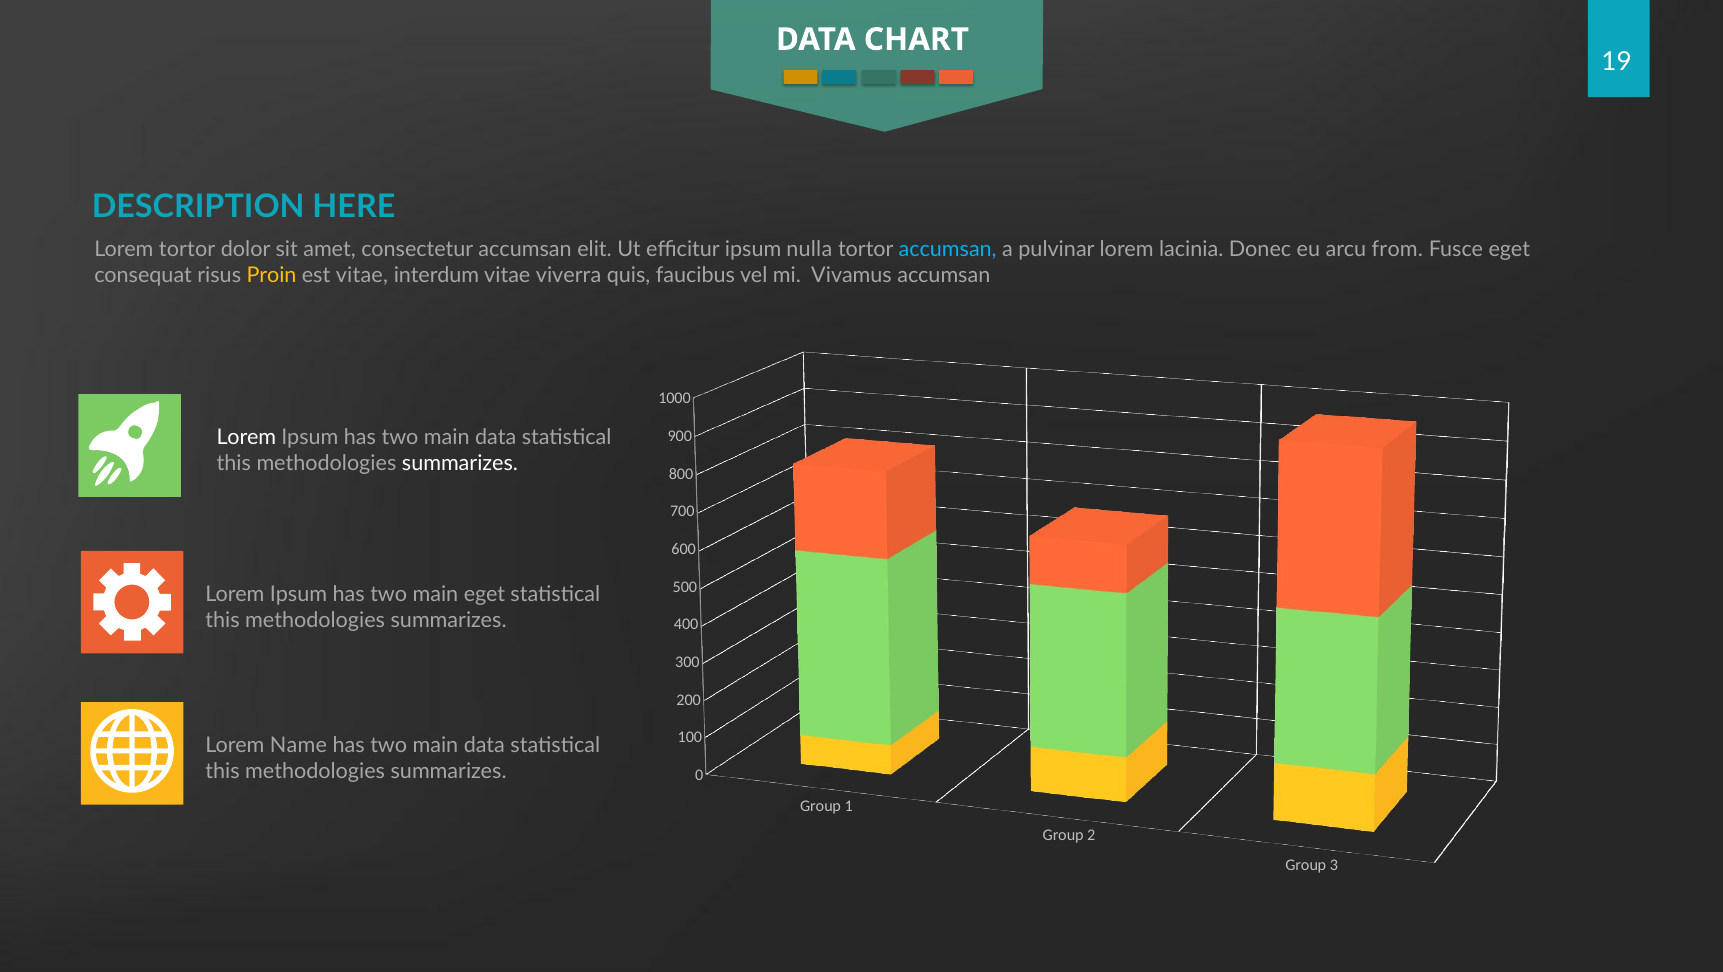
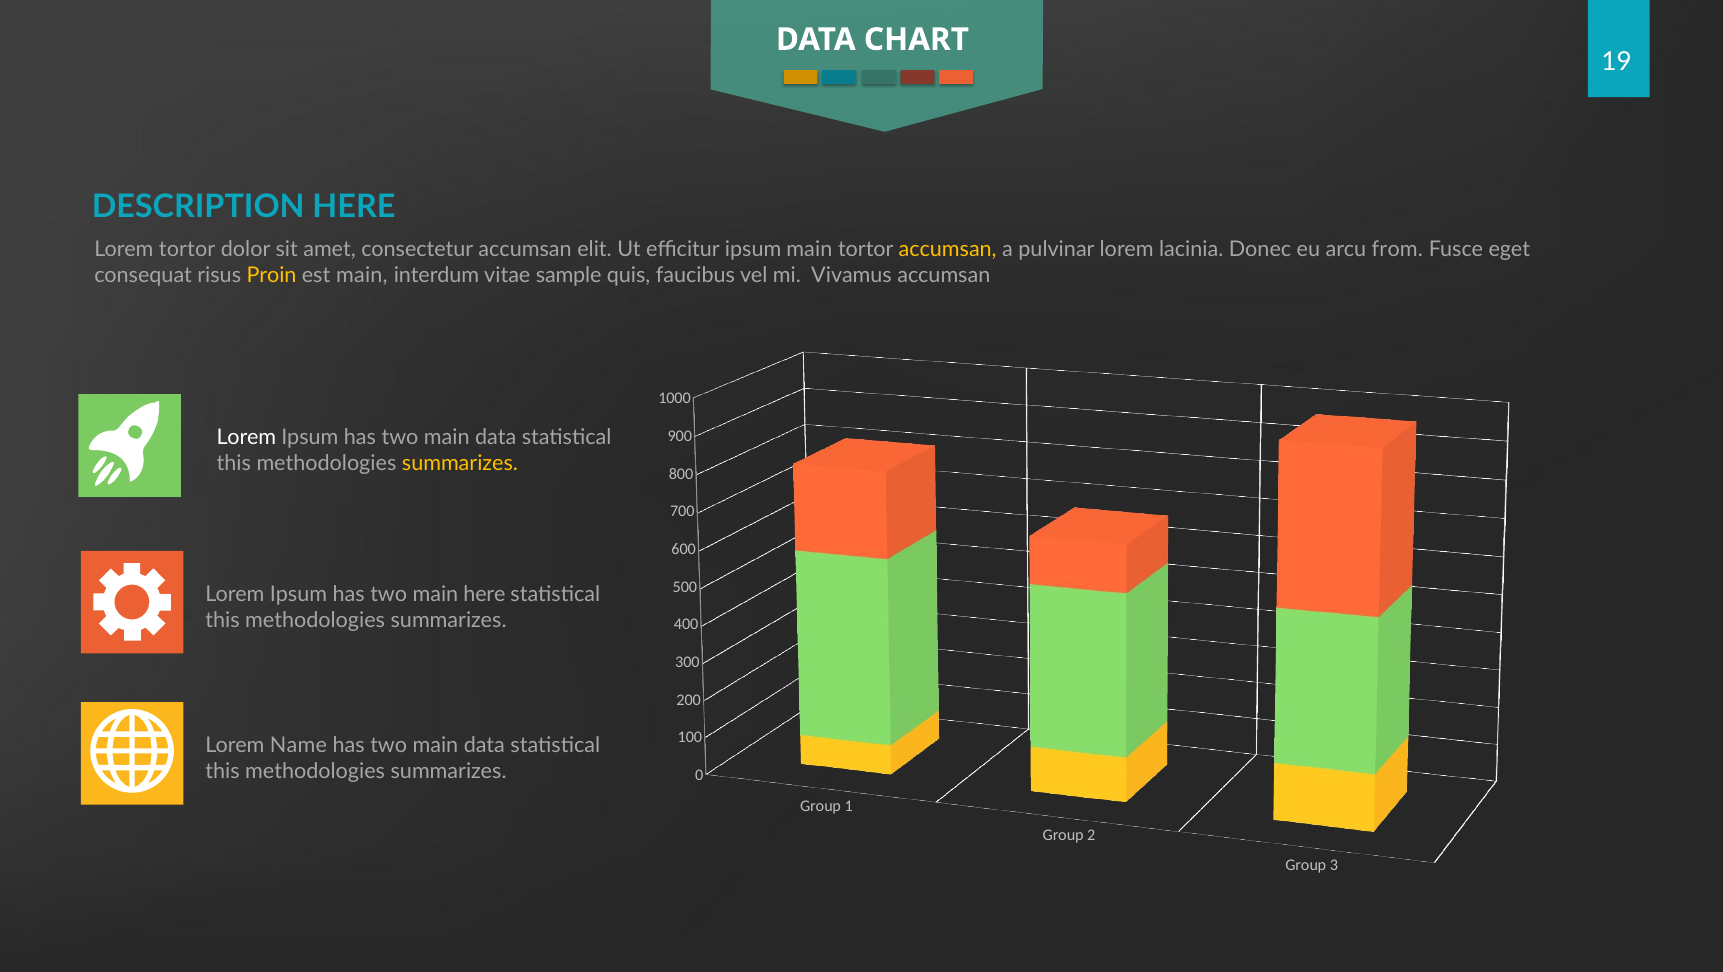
ipsum nulla: nulla -> main
accumsan at (948, 249) colour: light blue -> yellow
est vitae: vitae -> main
viverra: viverra -> sample
summarizes at (460, 463) colour: white -> yellow
main eget: eget -> here
